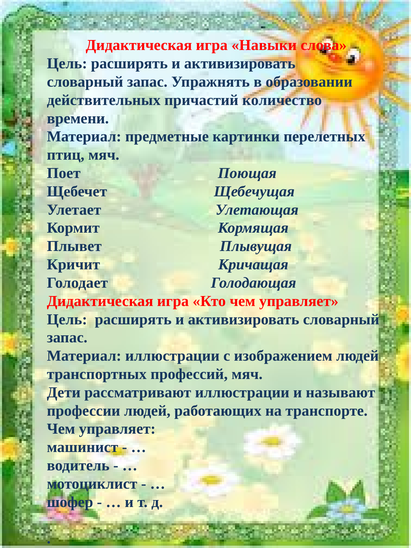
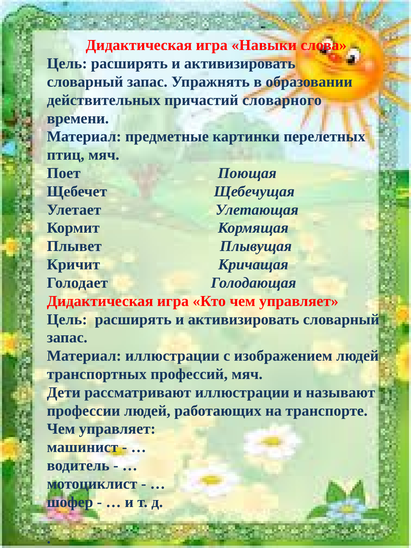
количество: количество -> словарного
